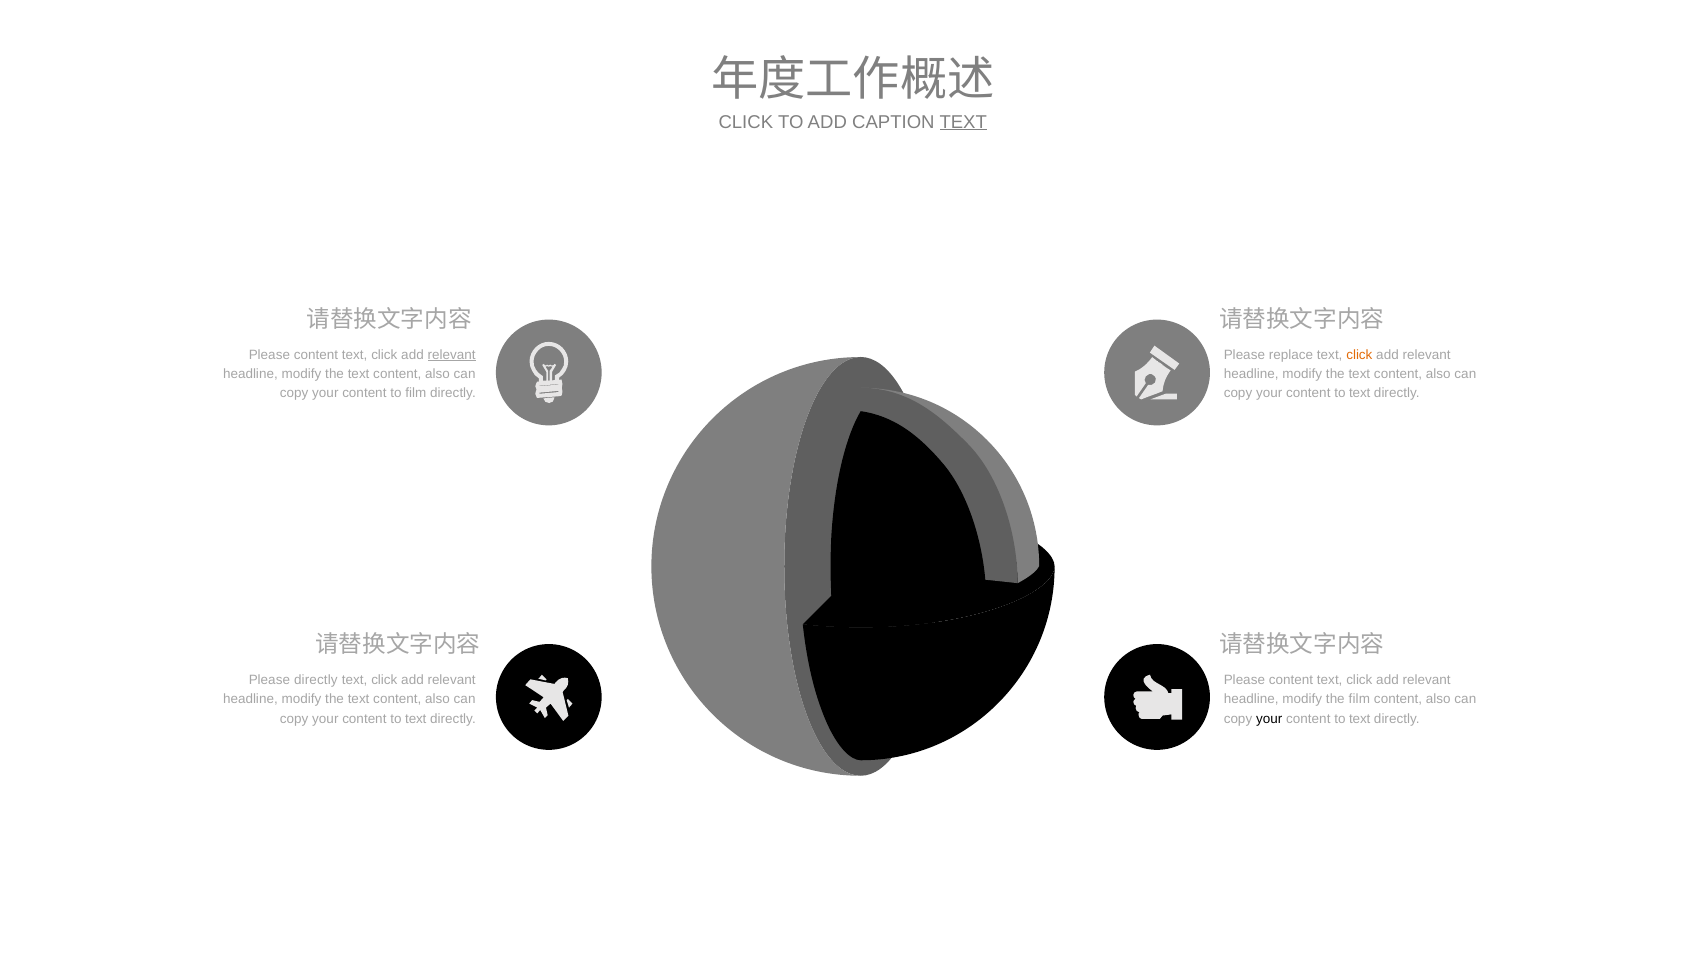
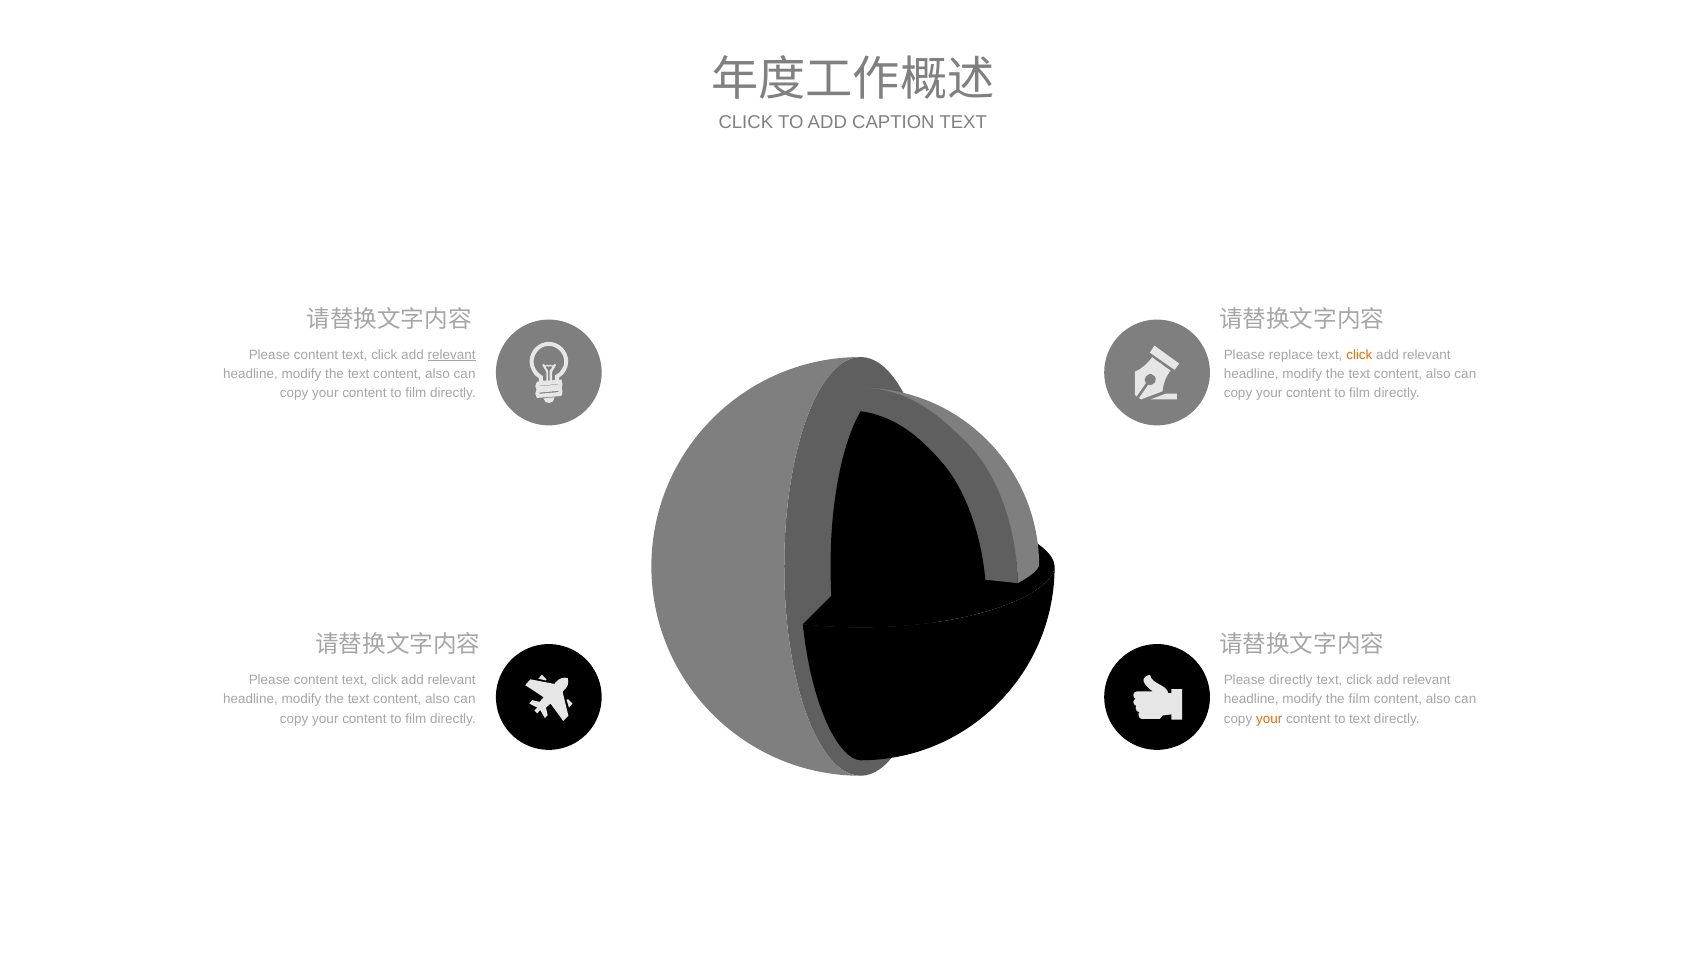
TEXT at (963, 122) underline: present -> none
text at (1360, 393): text -> film
directly at (316, 680): directly -> content
content at (1291, 680): content -> directly
text at (416, 718): text -> film
your at (1269, 718) colour: black -> orange
